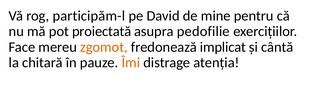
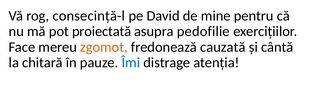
participăm-l: participăm-l -> consecință-l
implicat: implicat -> cauzată
Îmi colour: orange -> blue
